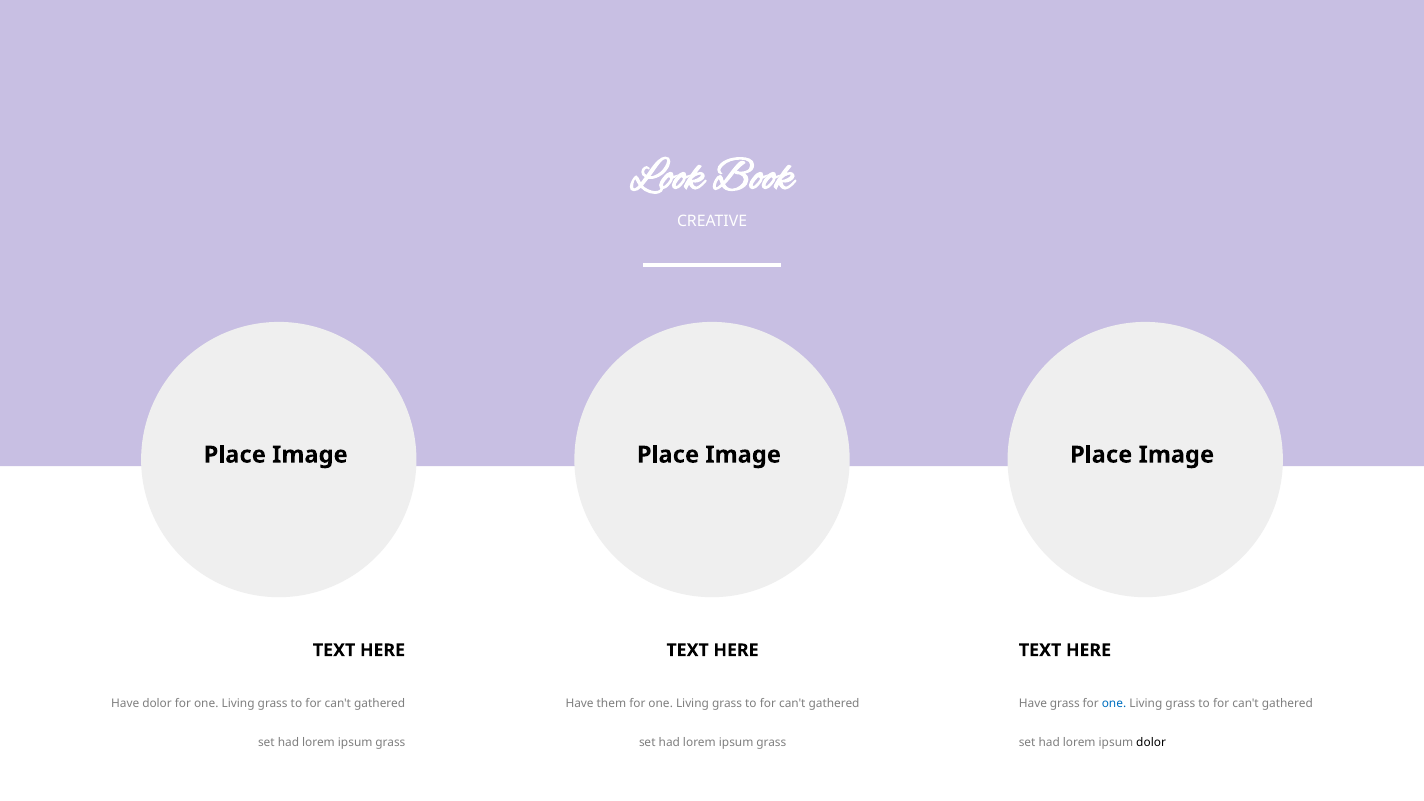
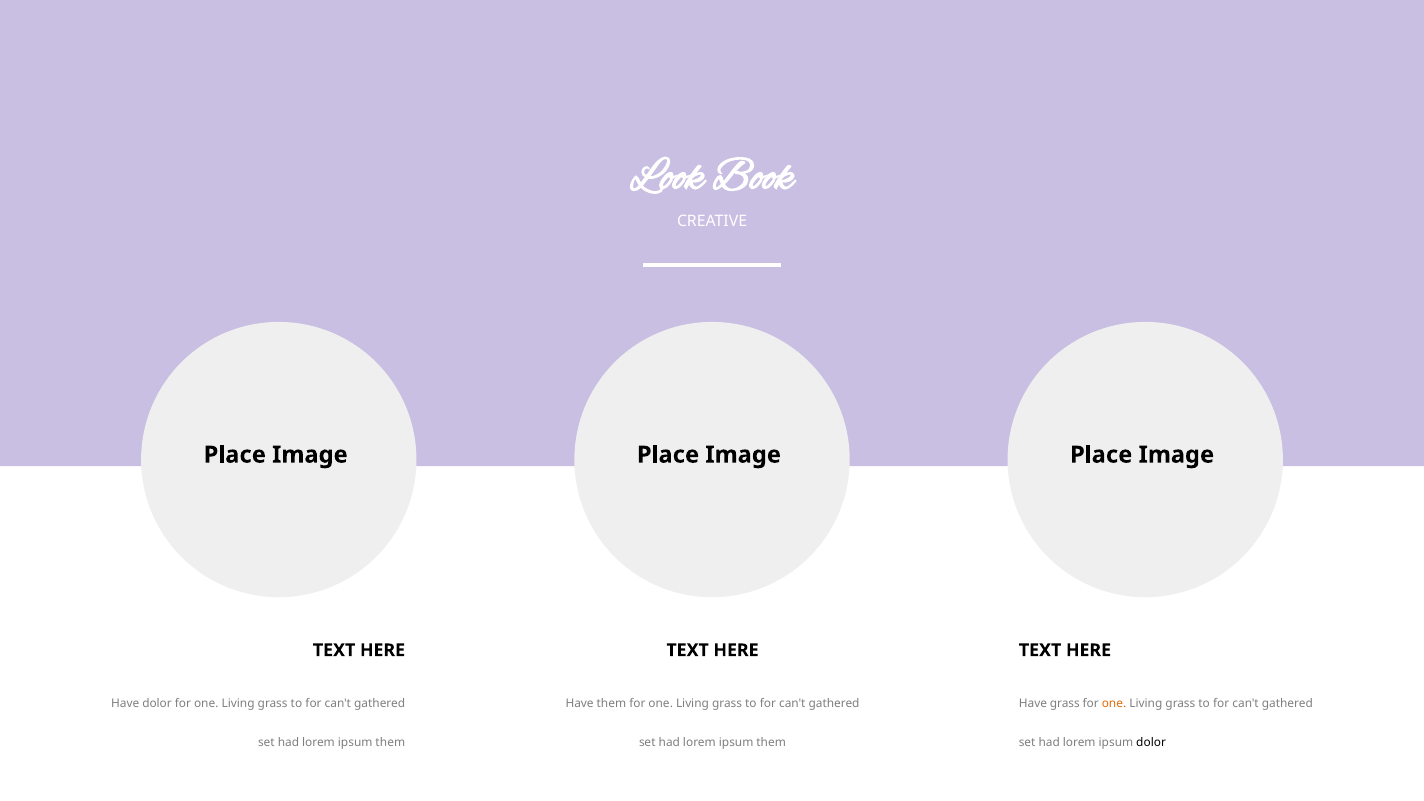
one at (1114, 703) colour: blue -> orange
grass at (390, 743): grass -> them
grass at (771, 743): grass -> them
